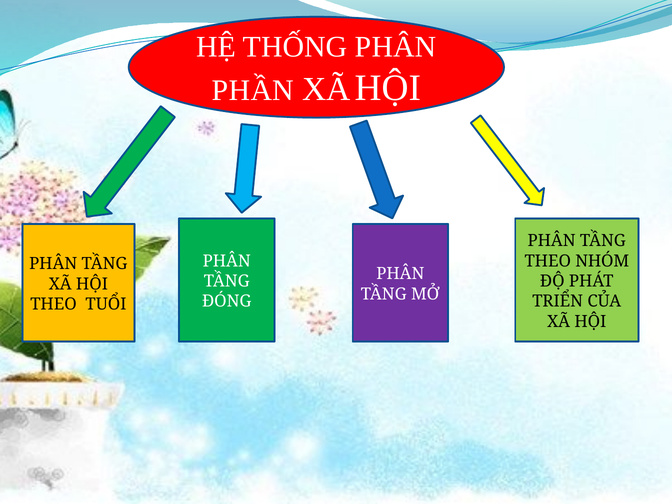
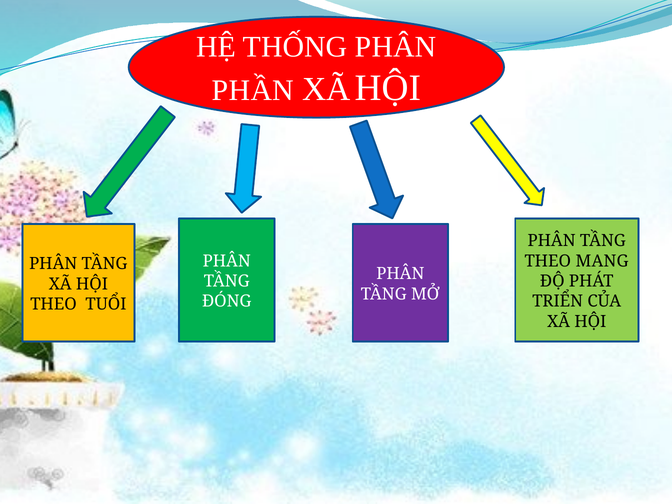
NHÓM: NHÓM -> MANG
